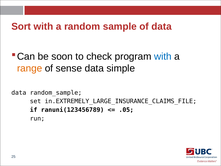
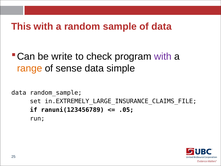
Sort: Sort -> This
soon: soon -> write
with at (163, 56) colour: blue -> purple
